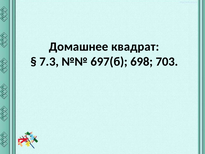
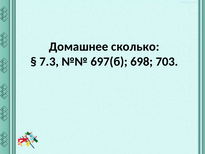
квадрат: квадрат -> сколько
